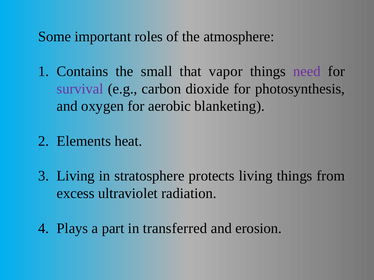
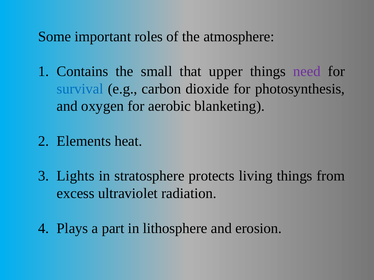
vapor: vapor -> upper
survival colour: purple -> blue
Living at (76, 176): Living -> Lights
transferred: transferred -> lithosphere
